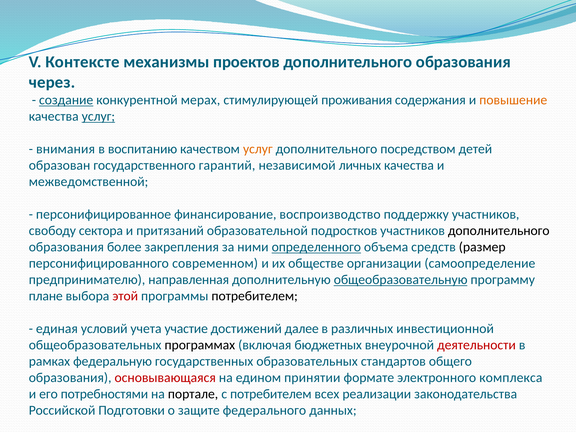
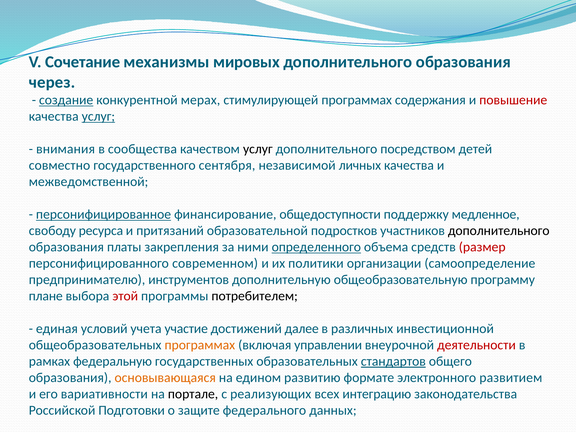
Контексте: Контексте -> Сочетание
проектов: проектов -> мировых
стимулирующей проживания: проживания -> программах
повышение colour: orange -> red
воспитанию: воспитанию -> сообщества
услуг at (258, 149) colour: orange -> black
образован: образован -> совместно
гарантий: гарантий -> сентября
персонифицированное underline: none -> present
воспроизводство: воспроизводство -> общедоступности
поддержку участников: участников -> медленное
сектора: сектора -> ресурса
более: более -> платы
размер colour: black -> red
обществе: обществе -> политики
направленная: направленная -> инструментов
общеобразовательную underline: present -> none
программах at (200, 345) colour: black -> orange
бюджетных: бюджетных -> управлении
стандартов underline: none -> present
основывающаяся colour: red -> orange
принятии: принятии -> развитию
комплекса: комплекса -> развитием
потребностями: потребностями -> вариативности
с потребителем: потребителем -> реализующих
реализации: реализации -> интеграцию
